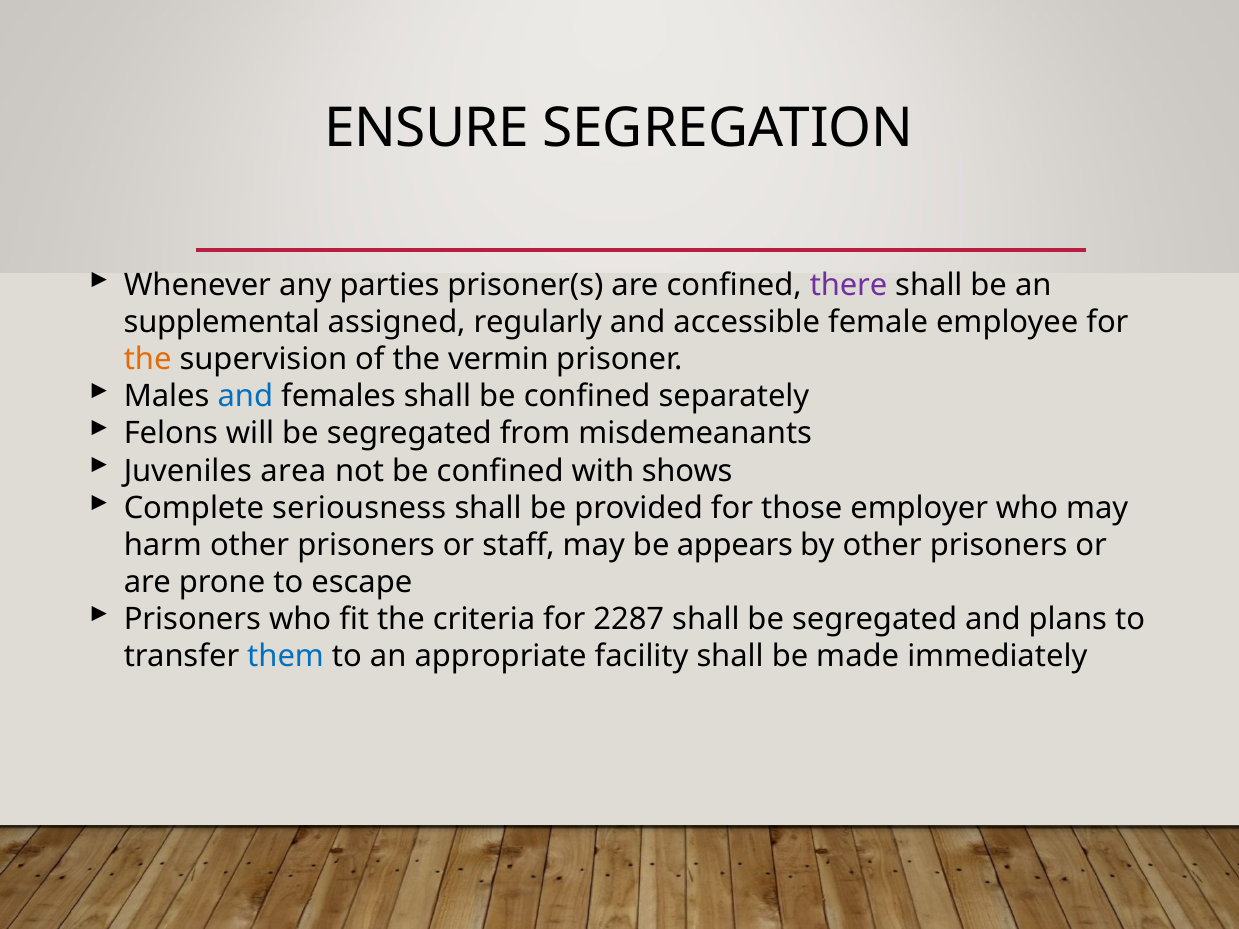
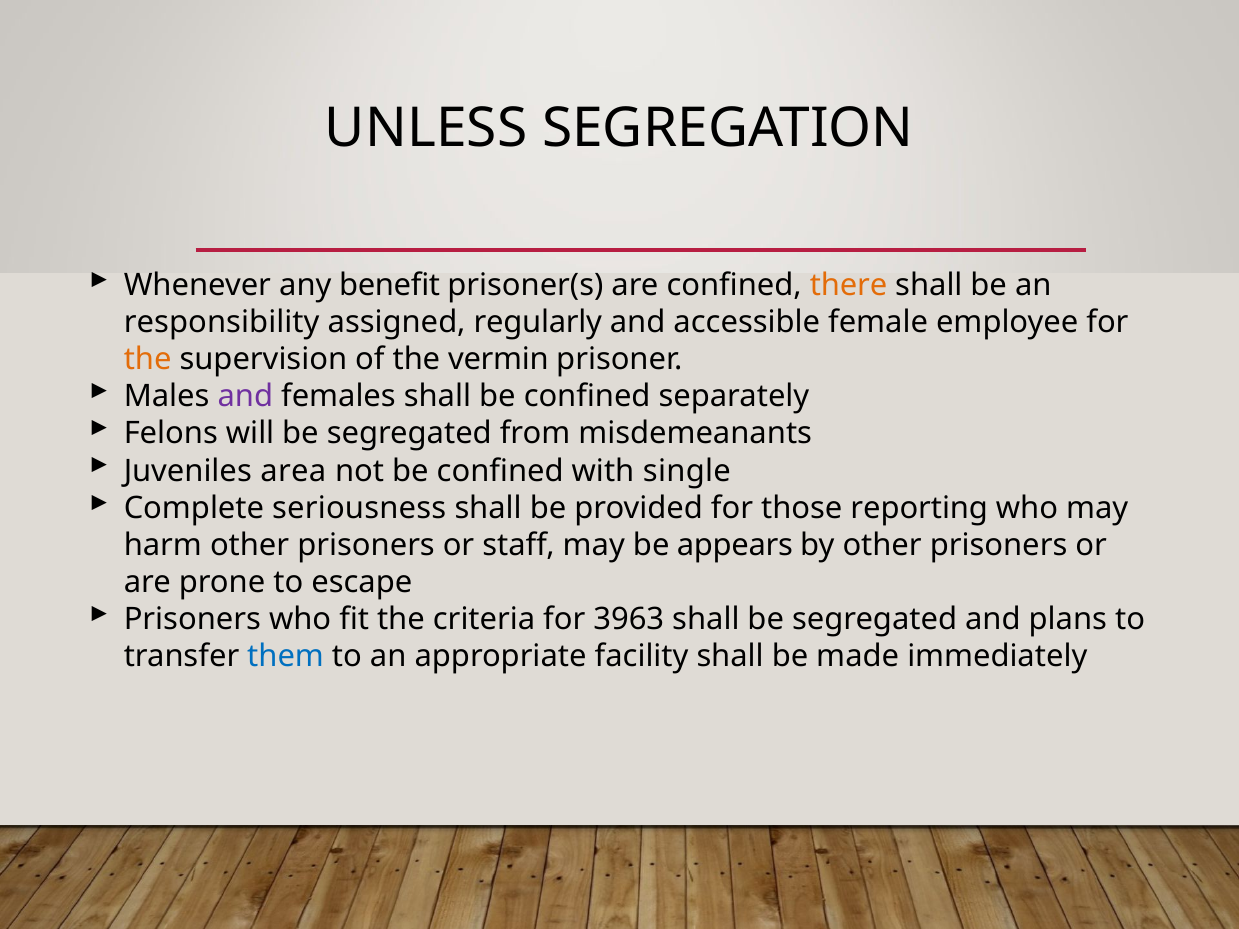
ENSURE: ENSURE -> UNLESS
parties: parties -> benefit
there colour: purple -> orange
supplemental: supplemental -> responsibility
and at (245, 397) colour: blue -> purple
shows: shows -> single
employer: employer -> reporting
2287: 2287 -> 3963
